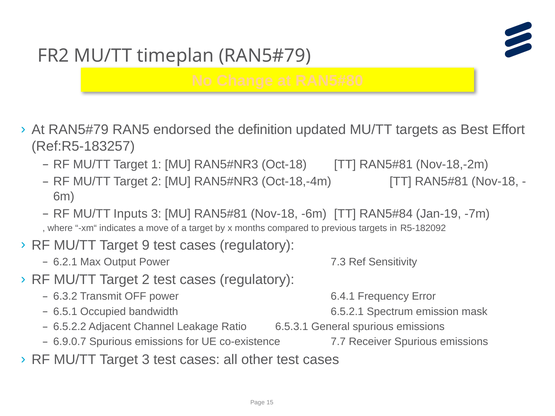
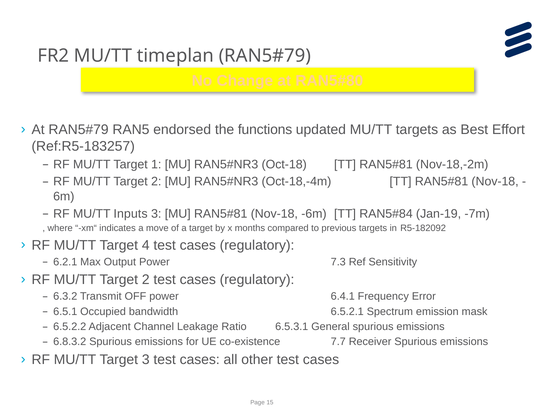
definition: definition -> functions
9: 9 -> 4
6.9.0.7: 6.9.0.7 -> 6.8.3.2
